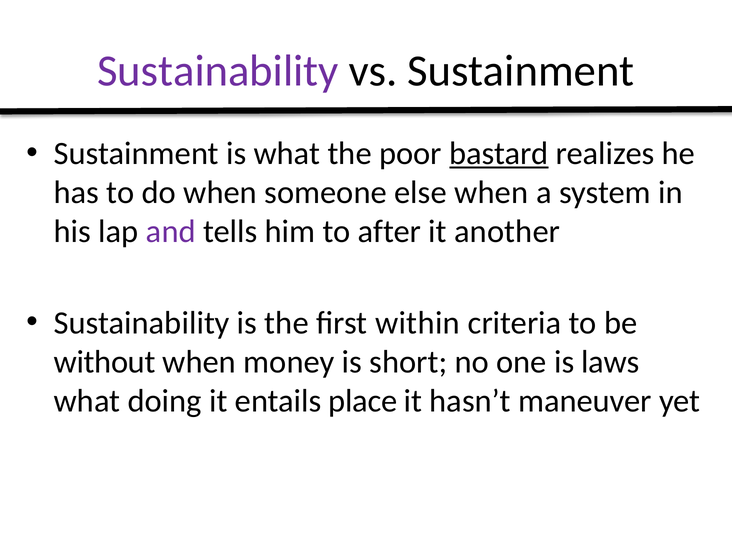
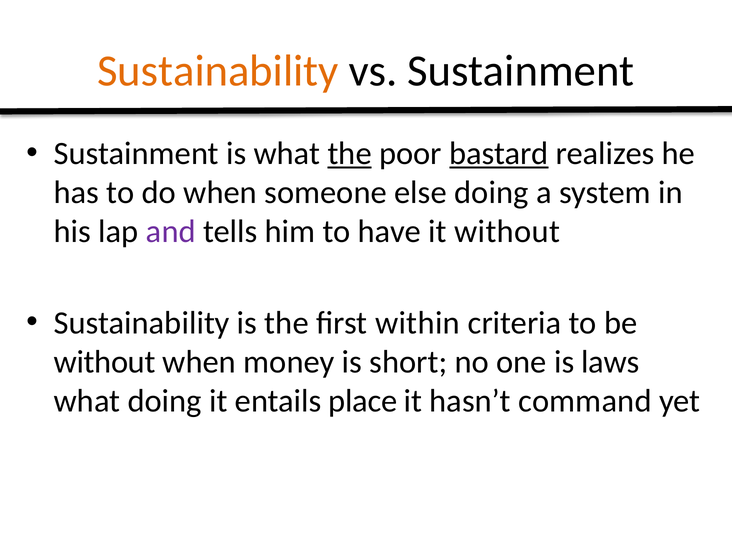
Sustainability at (218, 71) colour: purple -> orange
the at (350, 154) underline: none -> present
else when: when -> doing
after: after -> have
it another: another -> without
maneuver: maneuver -> command
